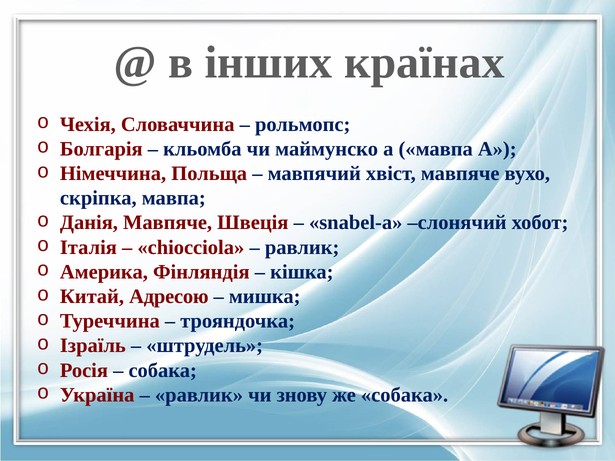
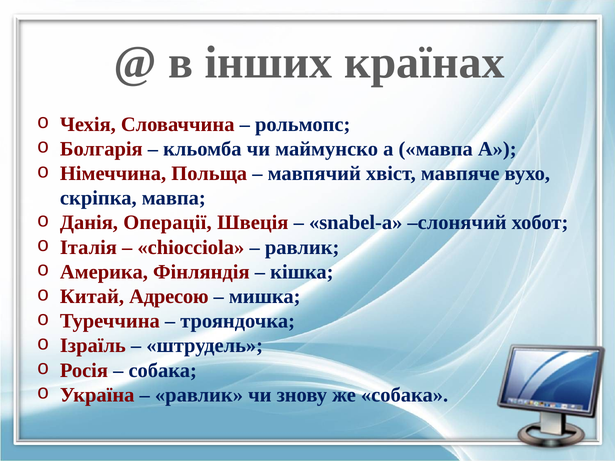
Данія Мавпяче: Мавпяче -> Операції
